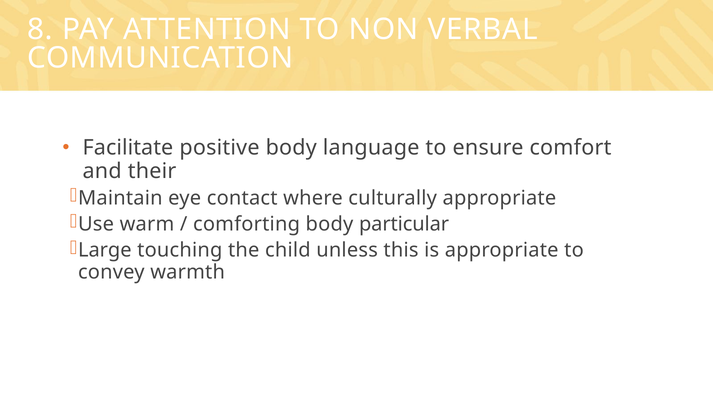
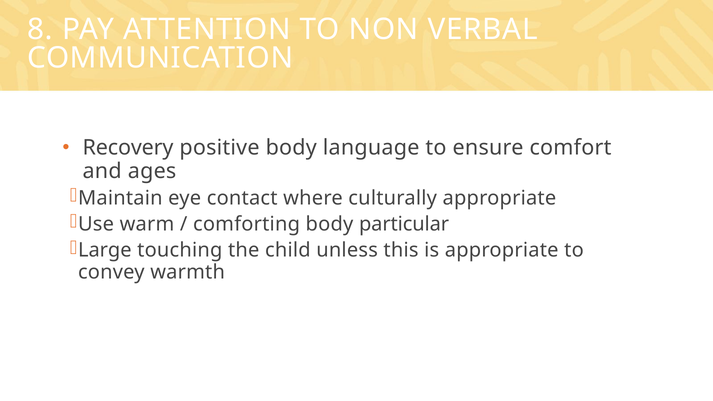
Facilitate: Facilitate -> Recovery
their: their -> ages
